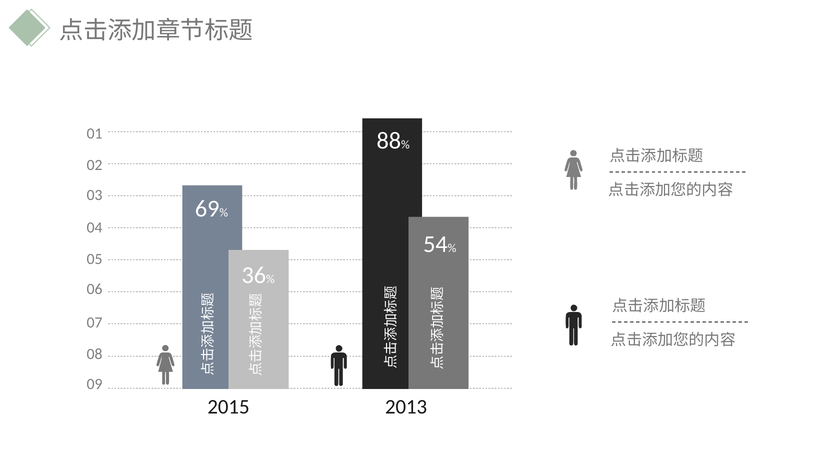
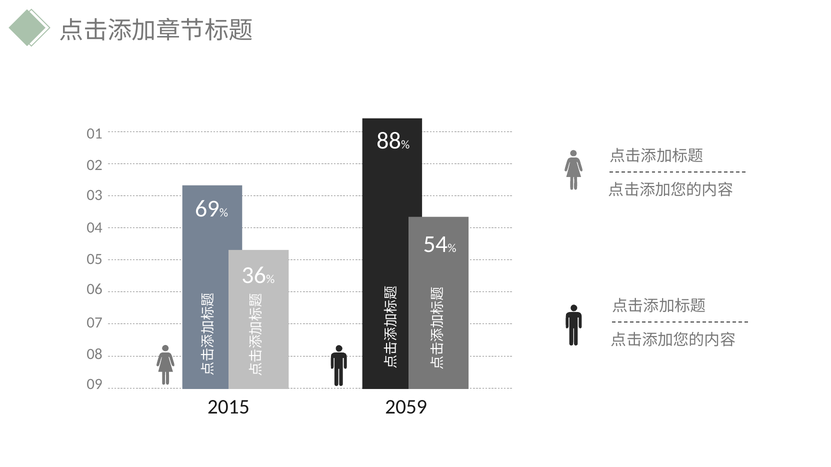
2013: 2013 -> 2059
